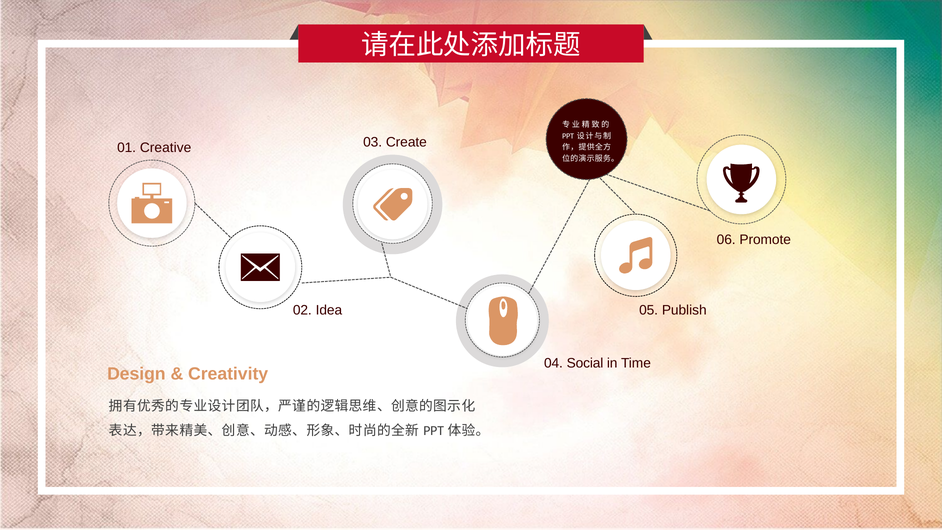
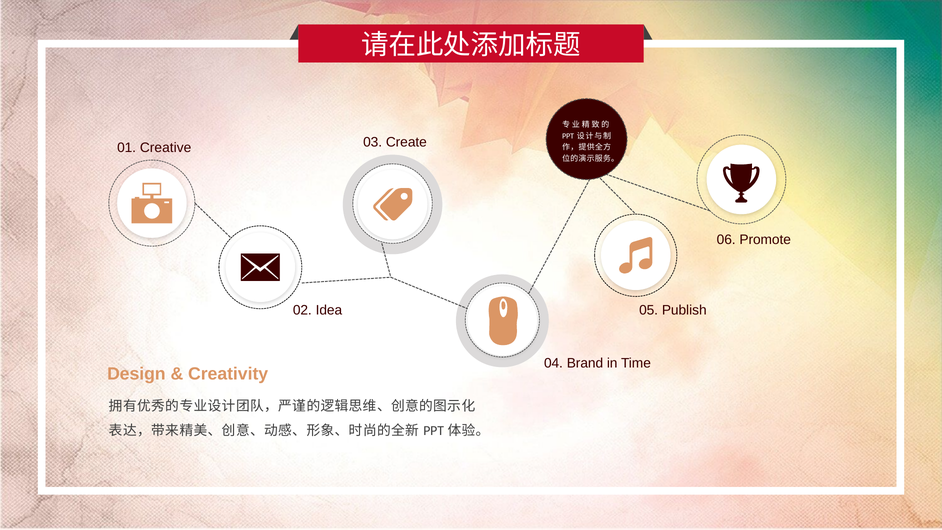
Social: Social -> Brand
